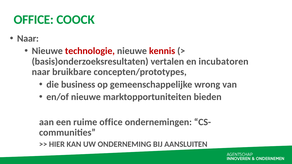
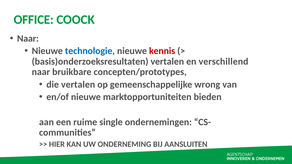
technologie colour: red -> blue
incubatoren: incubatoren -> verschillend
die business: business -> vertalen
ruime office: office -> single
